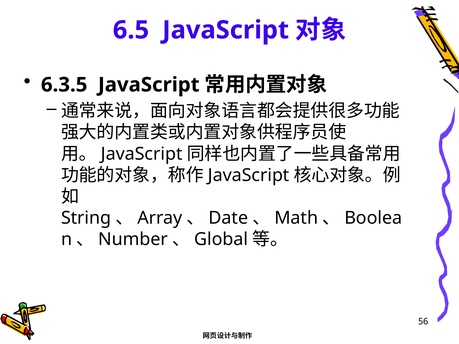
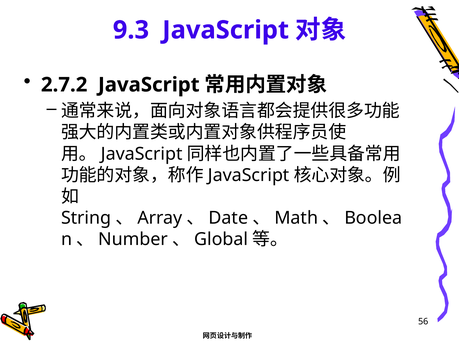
6.5: 6.5 -> 9.3
6.3.5: 6.3.5 -> 2.7.2
